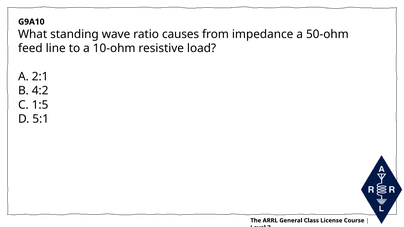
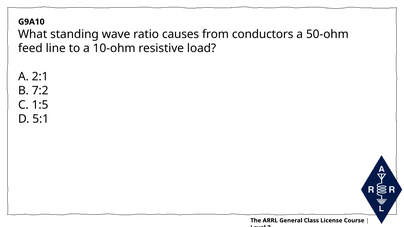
impedance: impedance -> conductors
4:2: 4:2 -> 7:2
